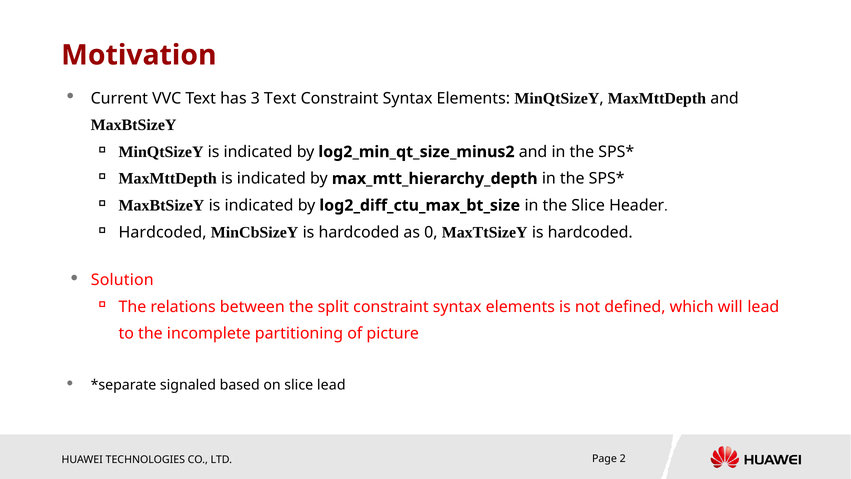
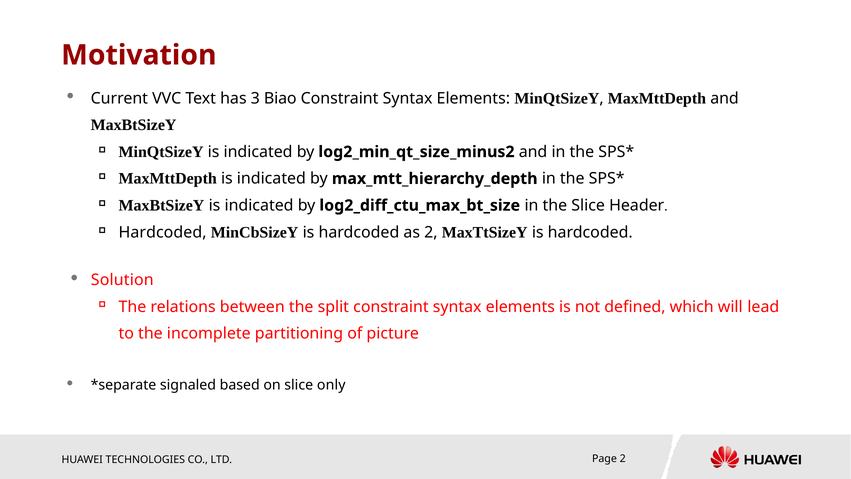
3 Text: Text -> Biao
as 0: 0 -> 2
slice lead: lead -> only
